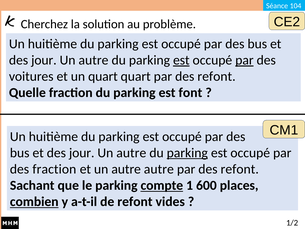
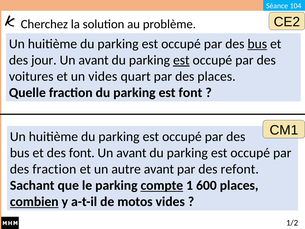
bus at (257, 44) underline: none -> present
autre at (93, 60): autre -> avant
par at (244, 60) underline: present -> none
un quart: quart -> vides
quart par des refont: refont -> places
jour at (82, 153): jour -> font
autre at (131, 153): autre -> avant
parking at (187, 153) underline: present -> none
autre autre: autre -> avant
de refont: refont -> motos
